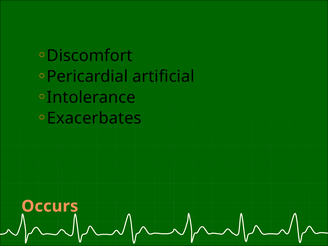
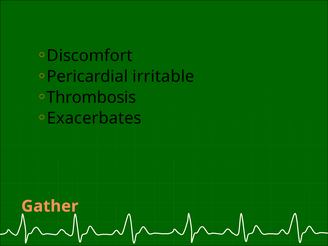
artificial: artificial -> irritable
Intolerance: Intolerance -> Thrombosis
Occurs: Occurs -> Gather
